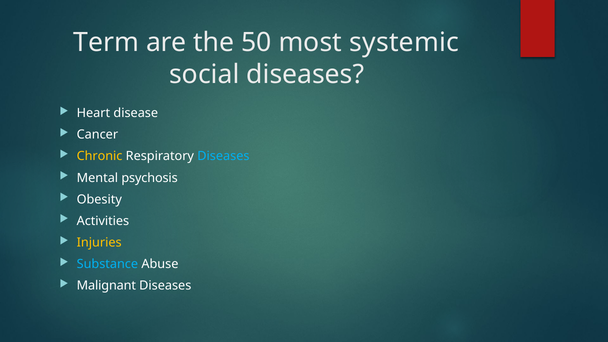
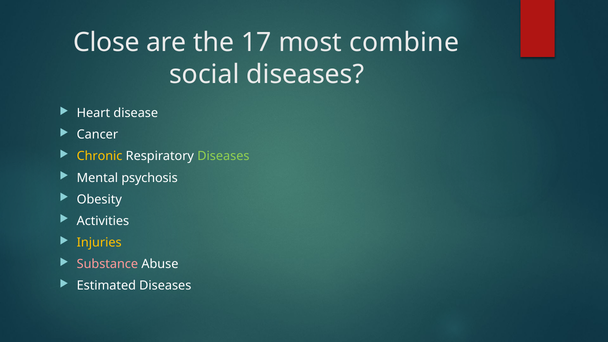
Term: Term -> Close
50: 50 -> 17
systemic: systemic -> combine
Diseases at (223, 156) colour: light blue -> light green
Substance colour: light blue -> pink
Malignant: Malignant -> Estimated
